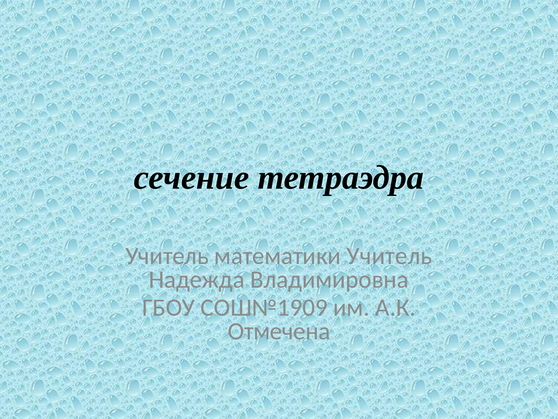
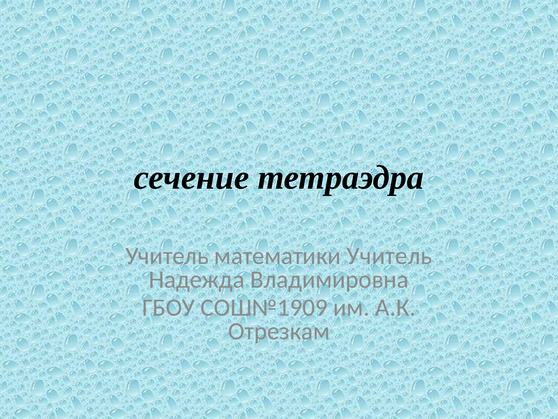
Отмечена: Отмечена -> Отрезкам
